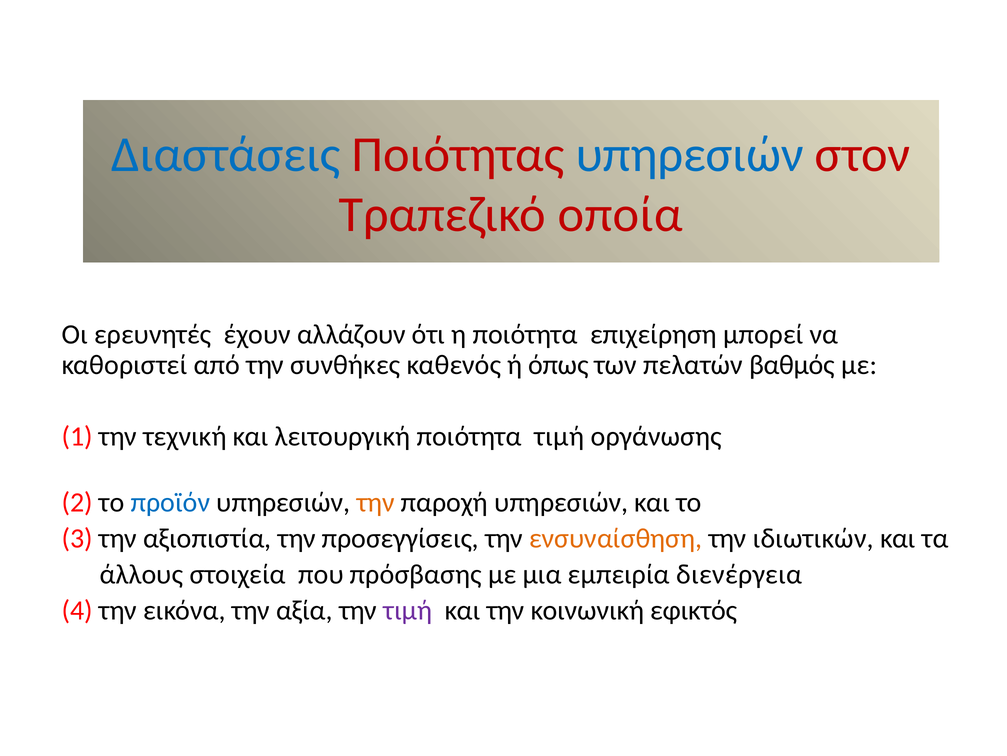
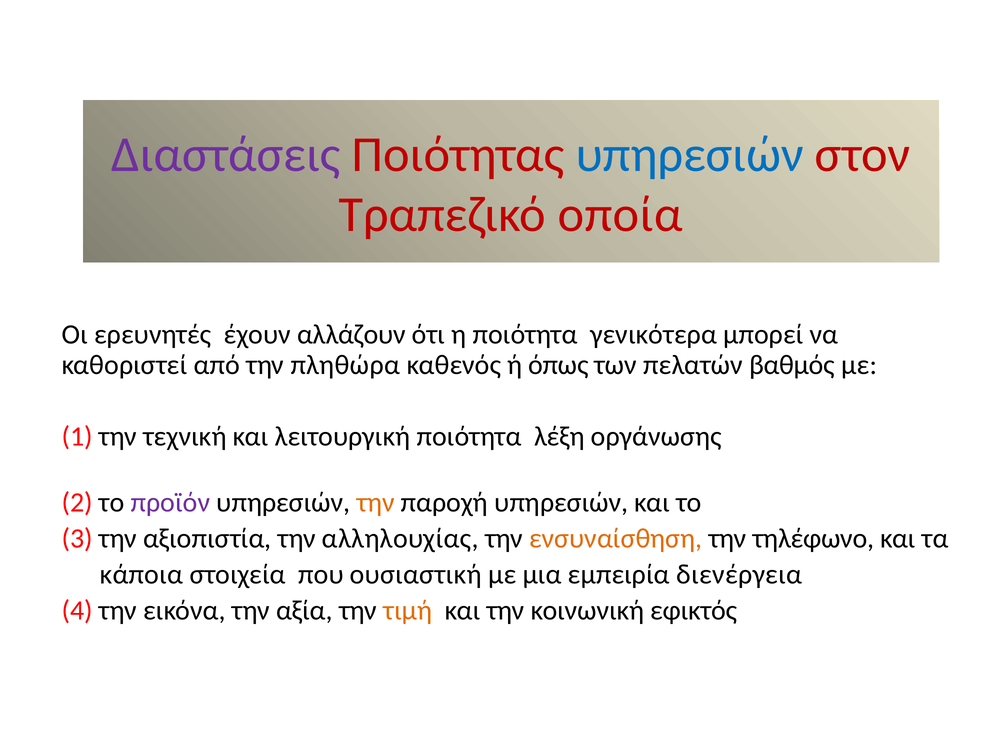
Διαστάσεις colour: blue -> purple
επιχείρηση: επιχείρηση -> γενικότερα
συνθήκες: συνθήκες -> πληθώρα
ποιότητα τιμή: τιμή -> λέξη
προϊόν colour: blue -> purple
προσεγγίσεις: προσεγγίσεις -> αλληλουχίας
ιδιωτικών: ιδιωτικών -> τηλέφωνο
άλλους: άλλους -> κάποια
πρόσβασης: πρόσβασης -> ουσιαστική
τιμή at (408, 610) colour: purple -> orange
